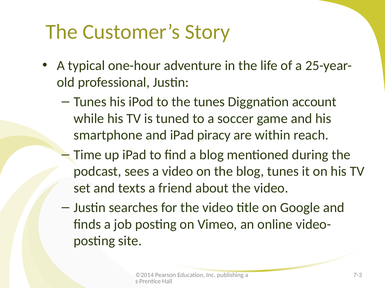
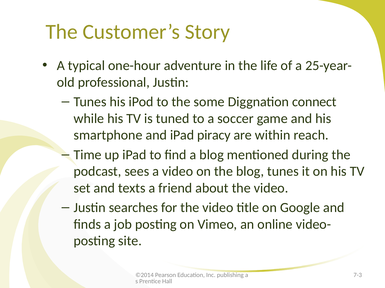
the tunes: tunes -> some
account: account -> connect
